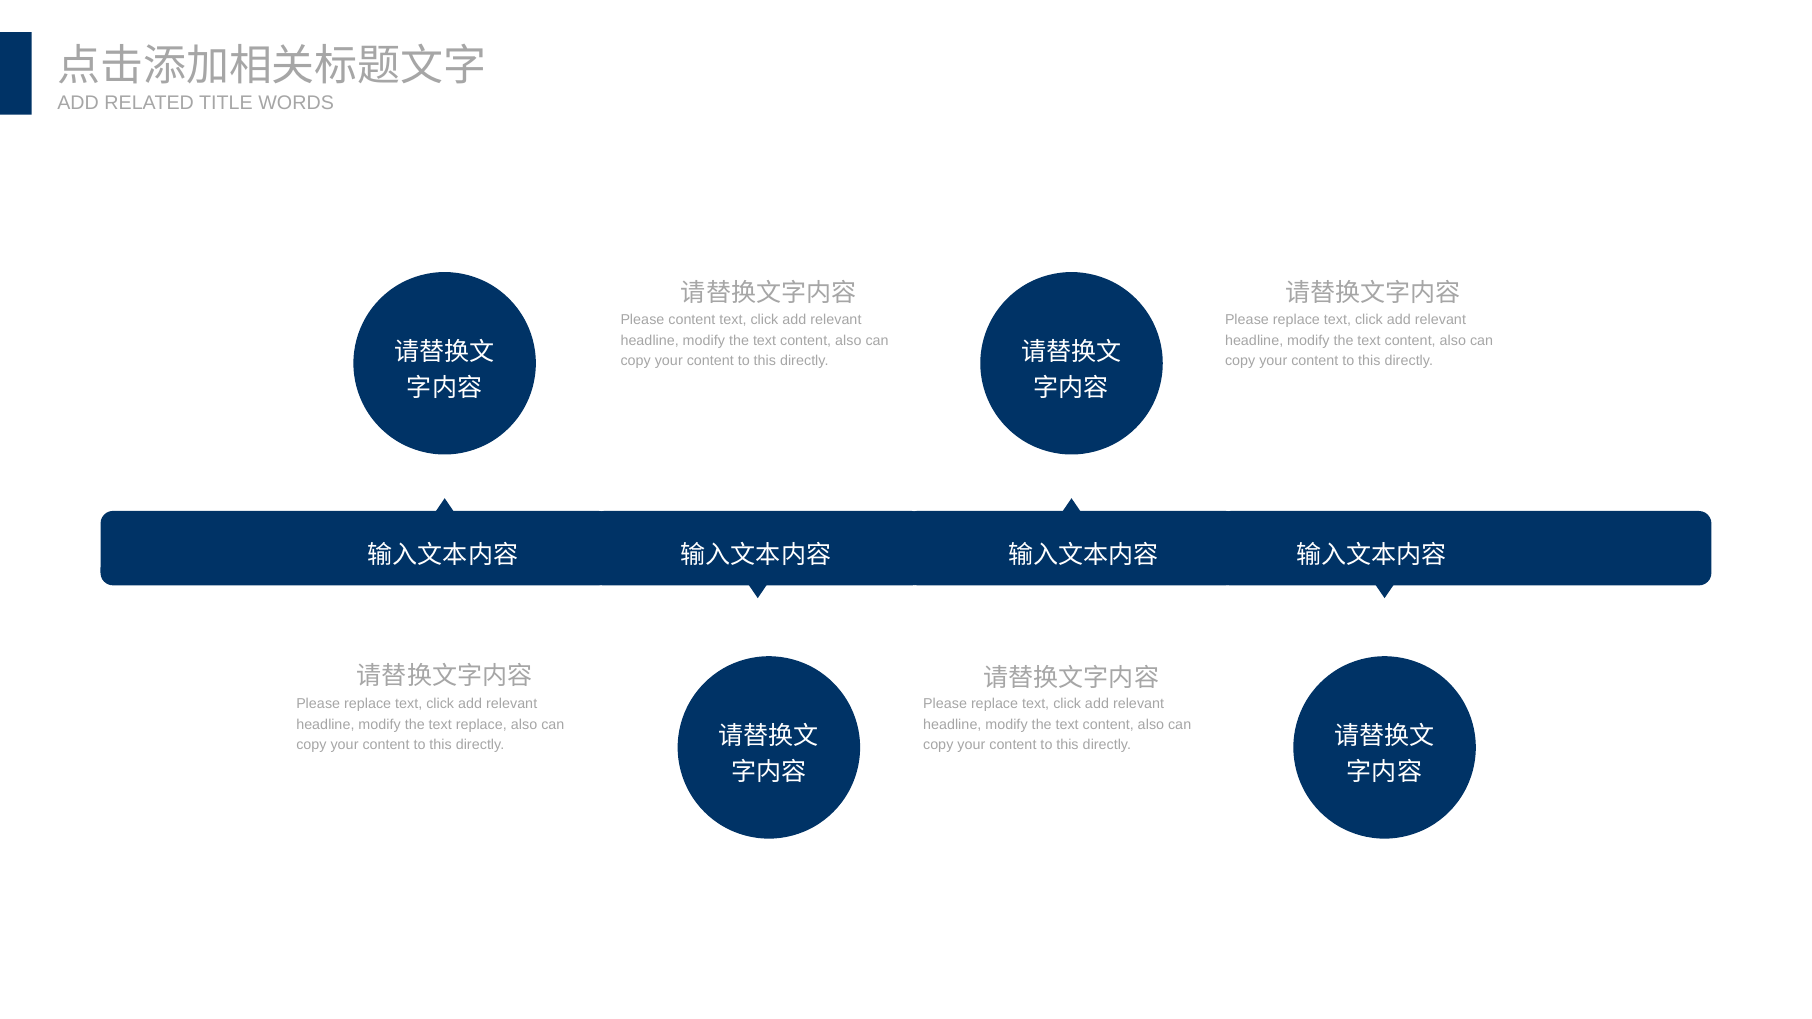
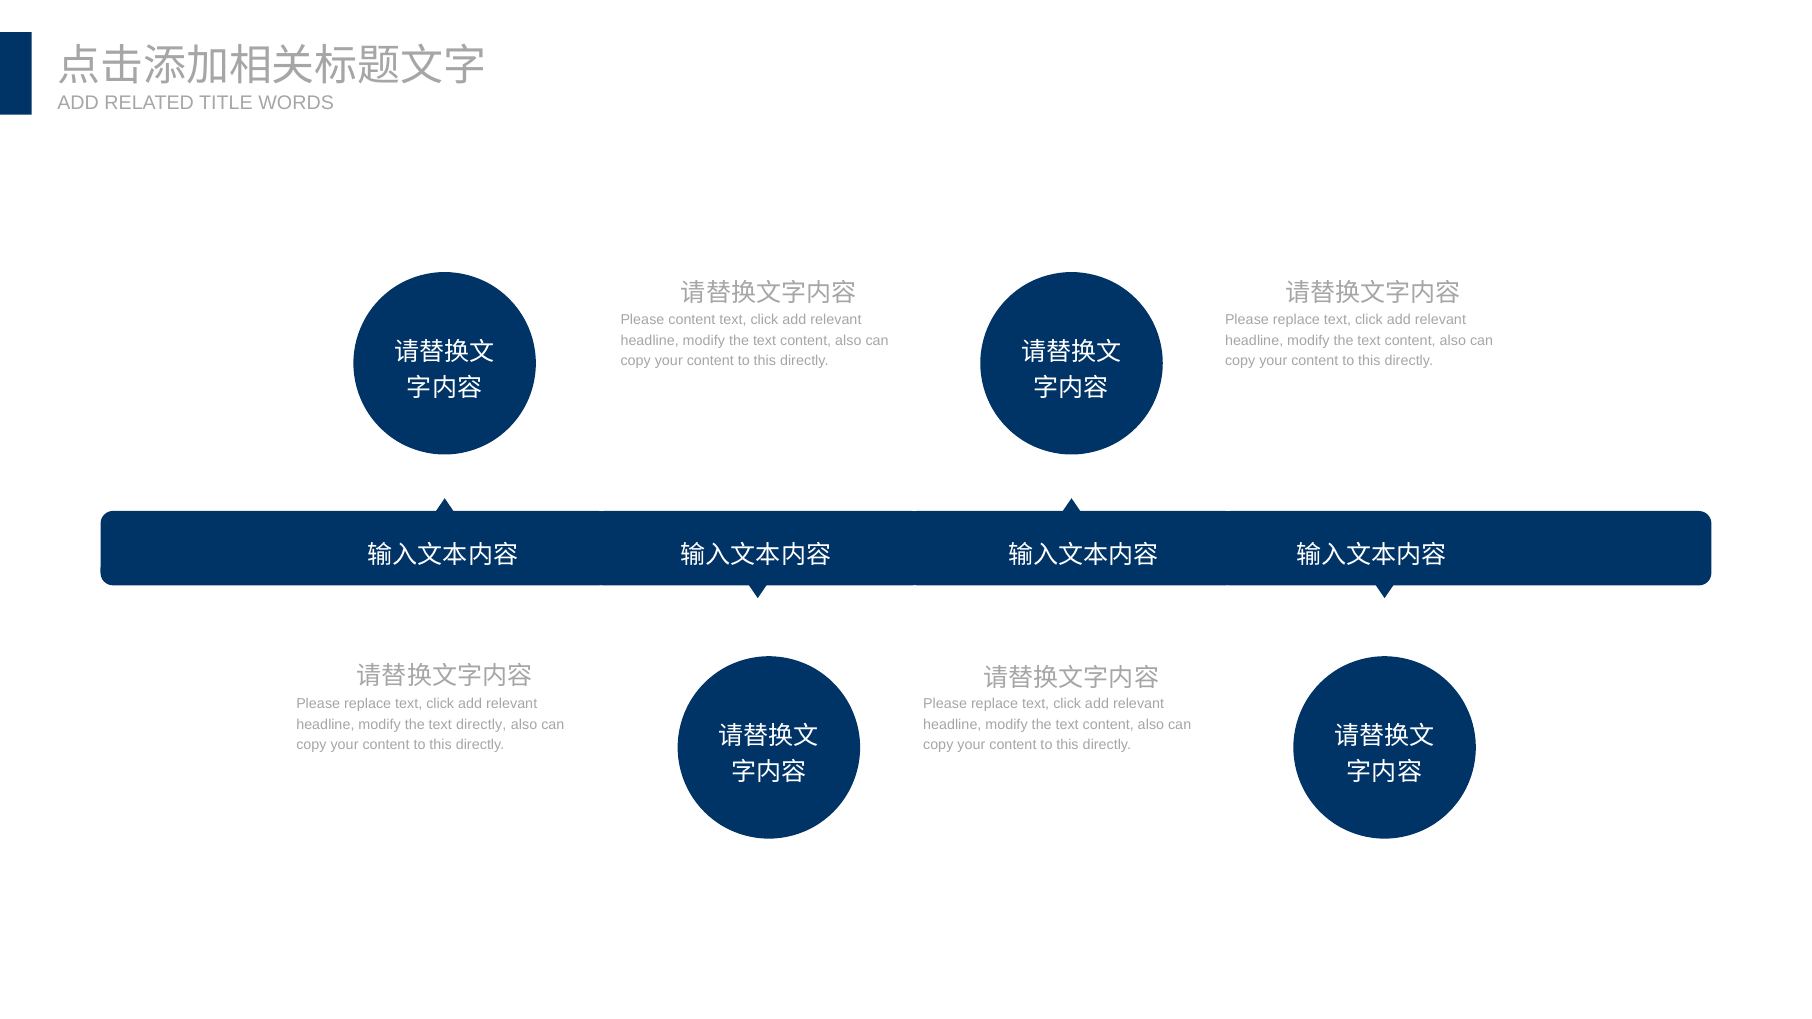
text replace: replace -> directly
